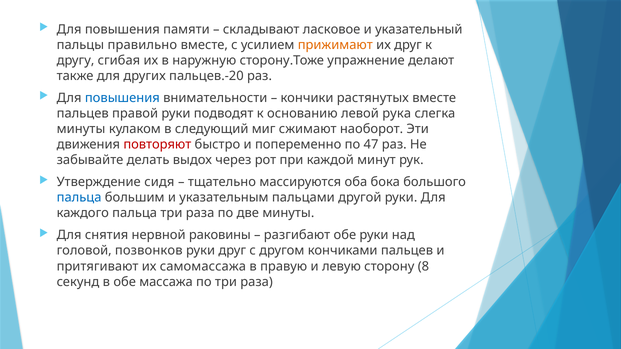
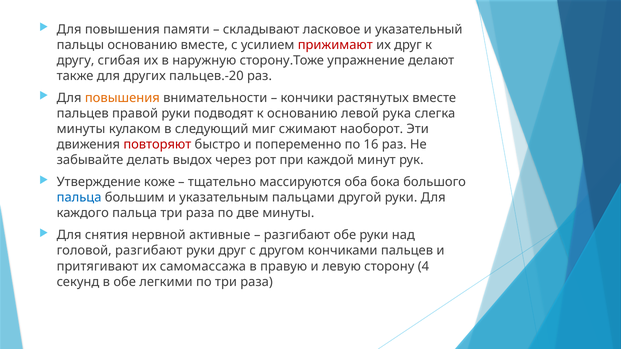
пальцы правильно: правильно -> основанию
прижимают colour: orange -> red
повышения at (122, 98) colour: blue -> orange
47: 47 -> 16
сидя: сидя -> коже
раковины: раковины -> активные
головой позвонков: позвонков -> разгибают
8: 8 -> 4
массажа: массажа -> легкими
